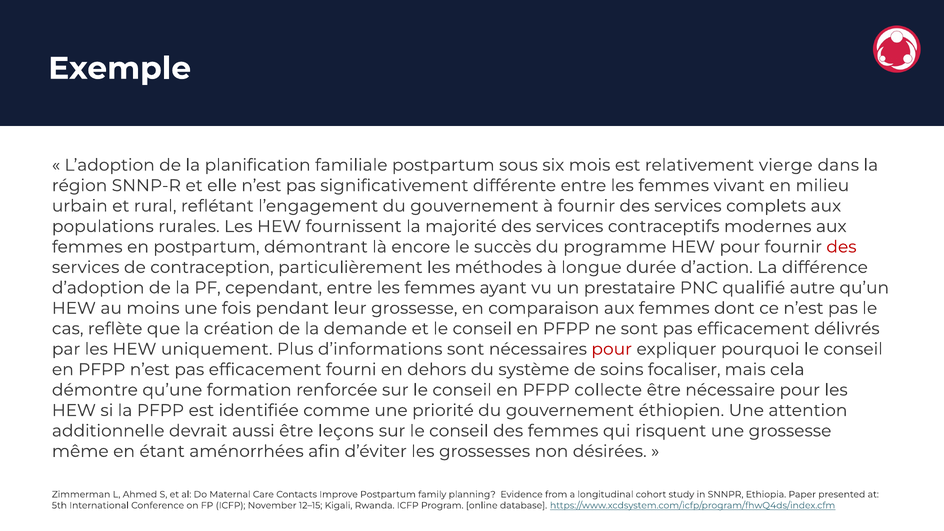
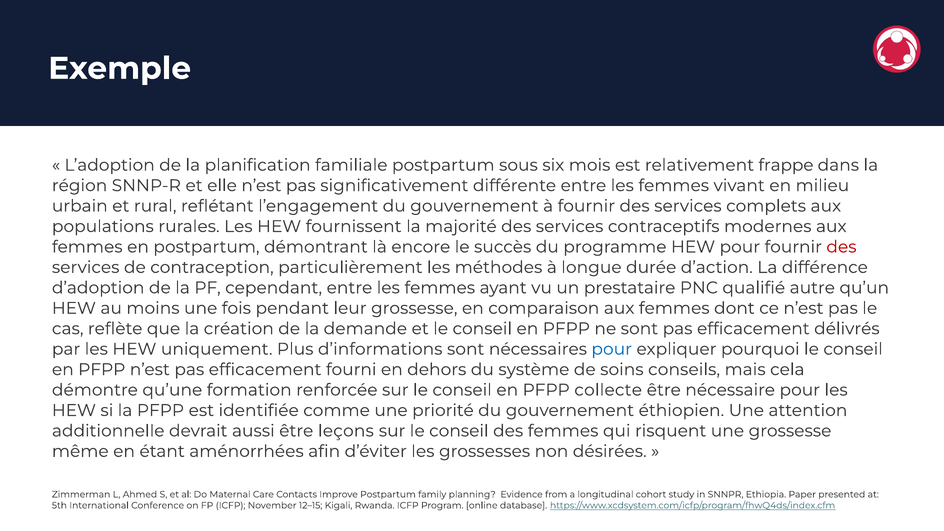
vierge: vierge -> frappe
pour at (612, 349) colour: red -> blue
focaliser: focaliser -> conseils
